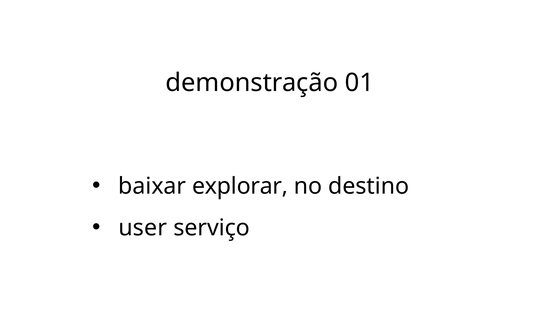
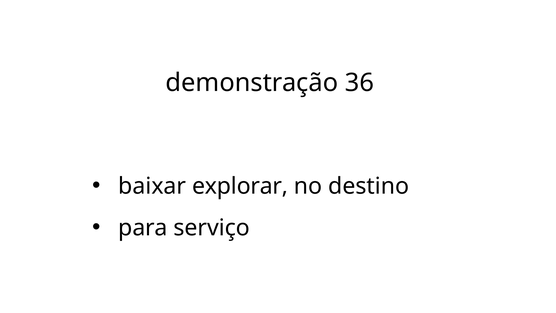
01: 01 -> 36
user: user -> para
